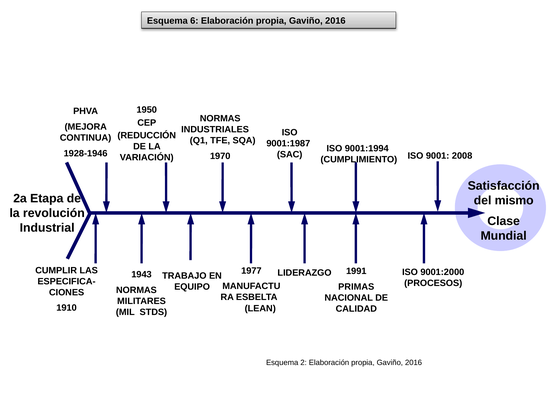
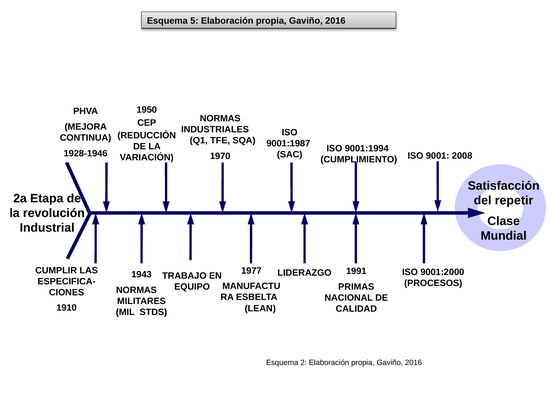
6: 6 -> 5
mismo: mismo -> repetir
